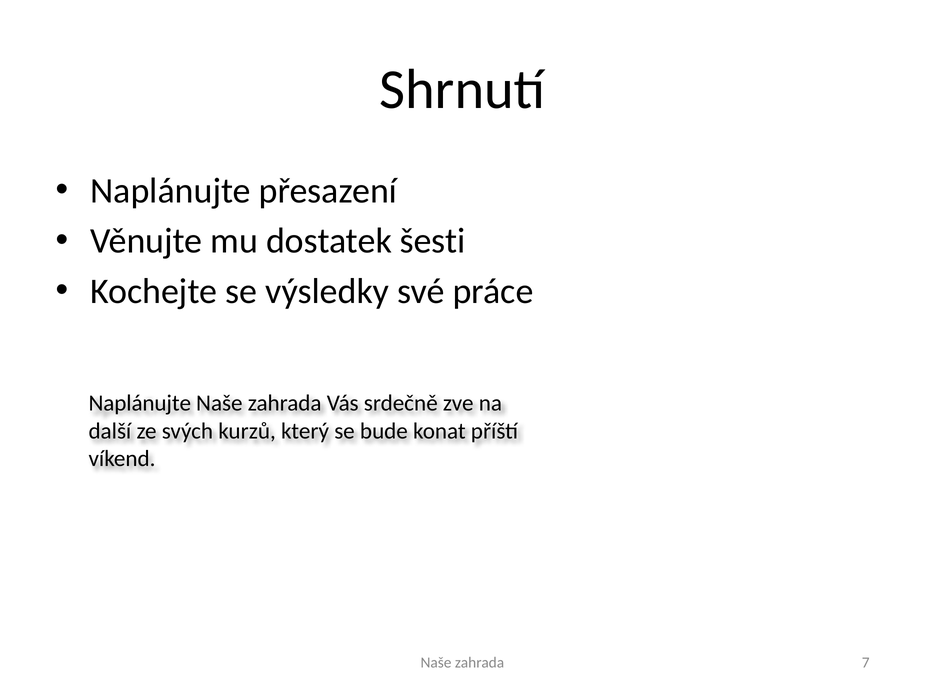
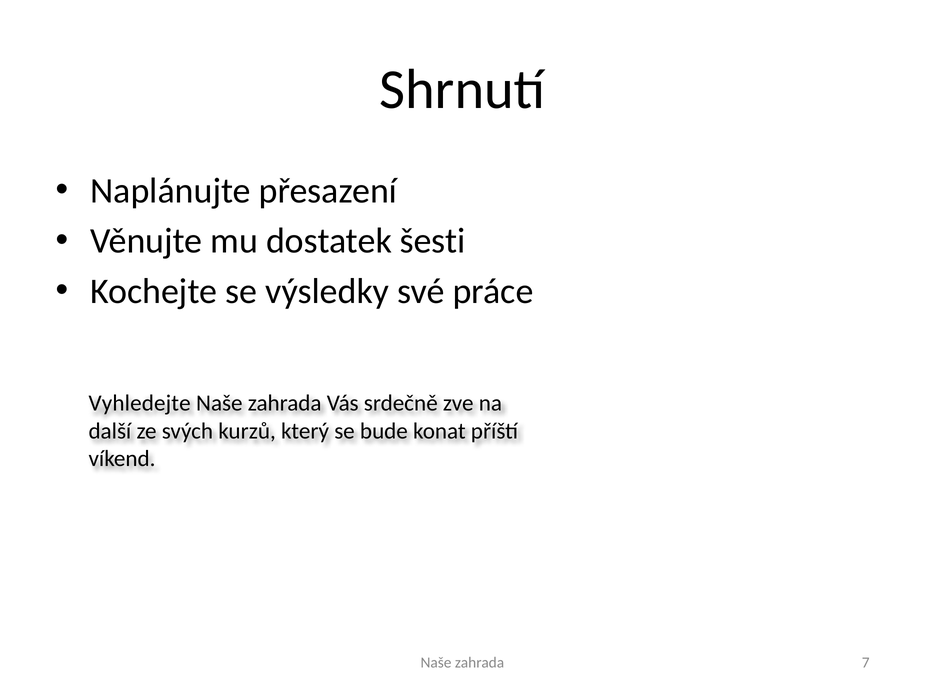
Naplánujte at (140, 403): Naplánujte -> Vyhledejte
